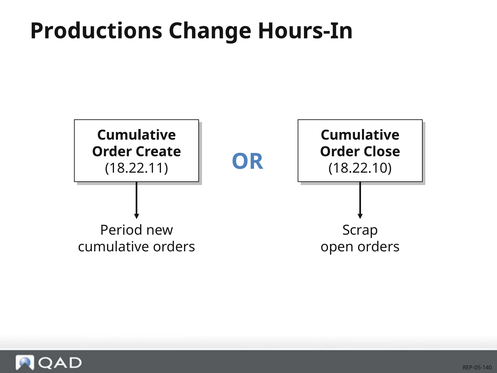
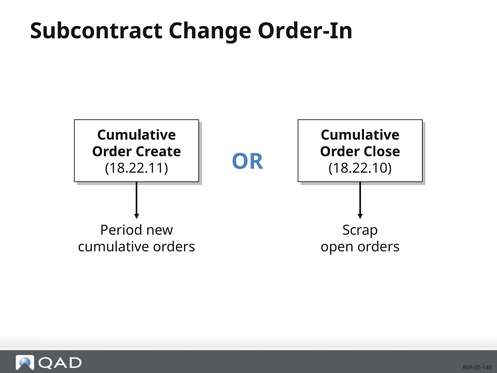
Productions: Productions -> Subcontract
Hours-In: Hours-In -> Order-In
